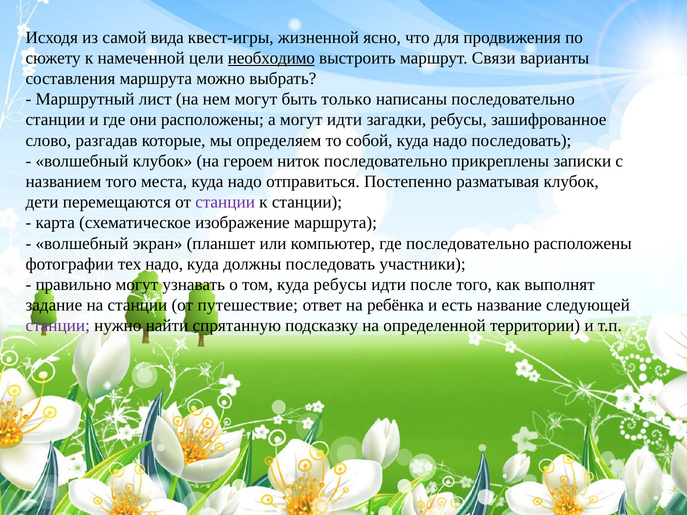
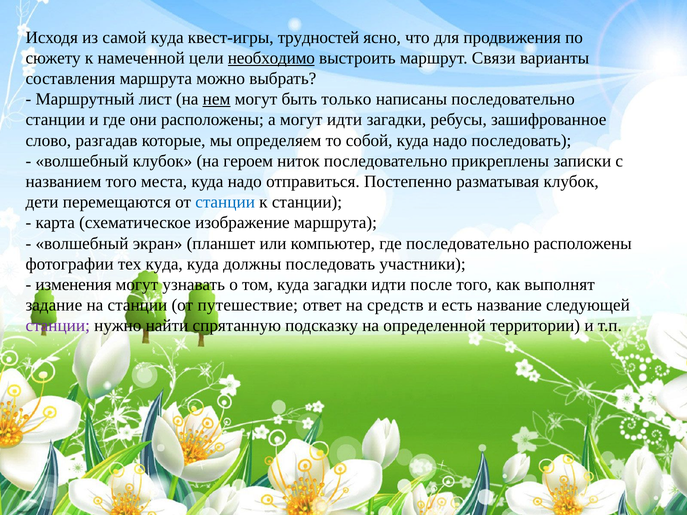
самой вида: вида -> куда
жизненной: жизненной -> трудностей
нем underline: none -> present
станции at (225, 202) colour: purple -> blue
тех надо: надо -> куда
правильно: правильно -> изменения
куда ребусы: ребусы -> загадки
ребёнка: ребёнка -> средств
